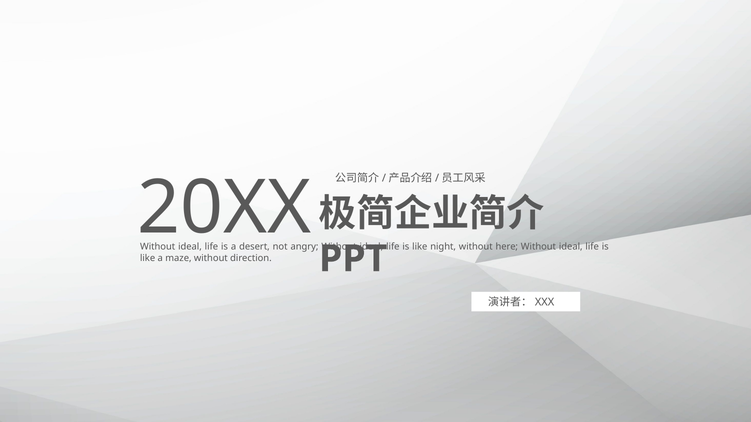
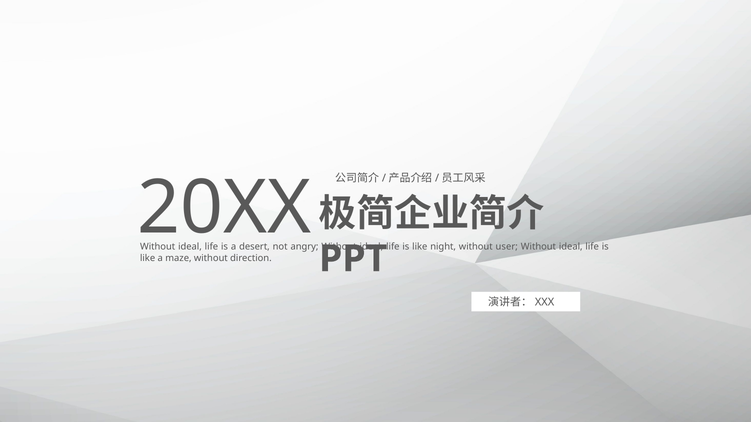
here: here -> user
